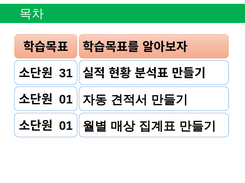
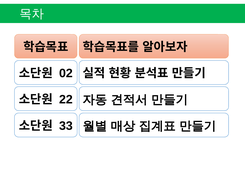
31: 31 -> 02
01 at (66, 100): 01 -> 22
01 at (66, 126): 01 -> 33
